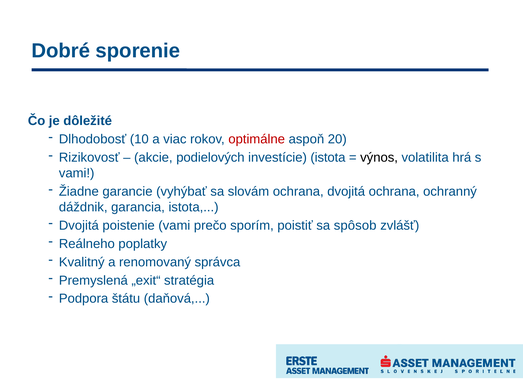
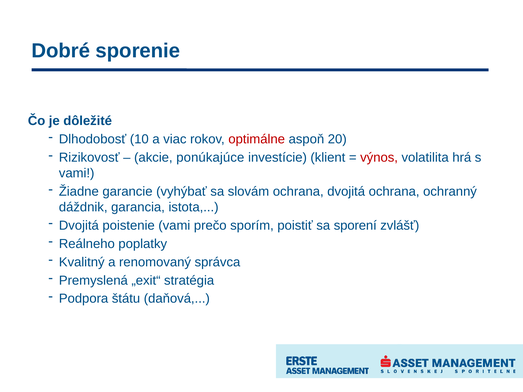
podielových: podielových -> ponúkajúce
investície istota: istota -> klient
výnos colour: black -> red
spôsob: spôsob -> sporení
